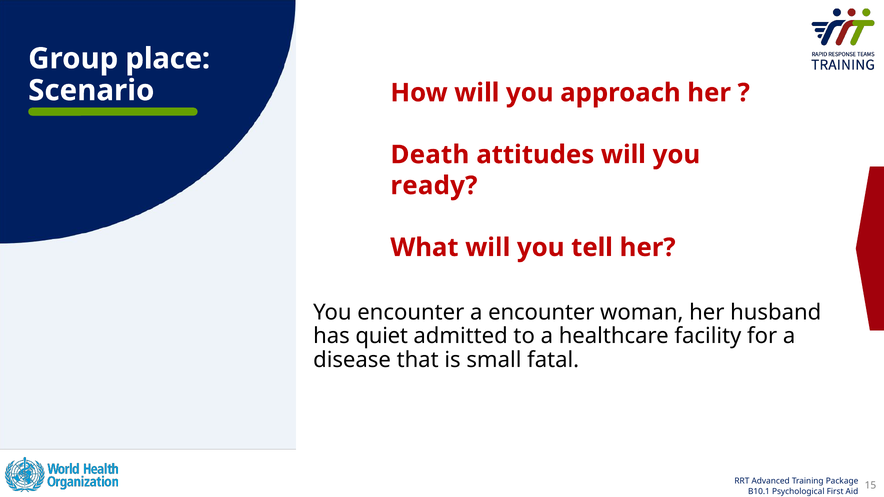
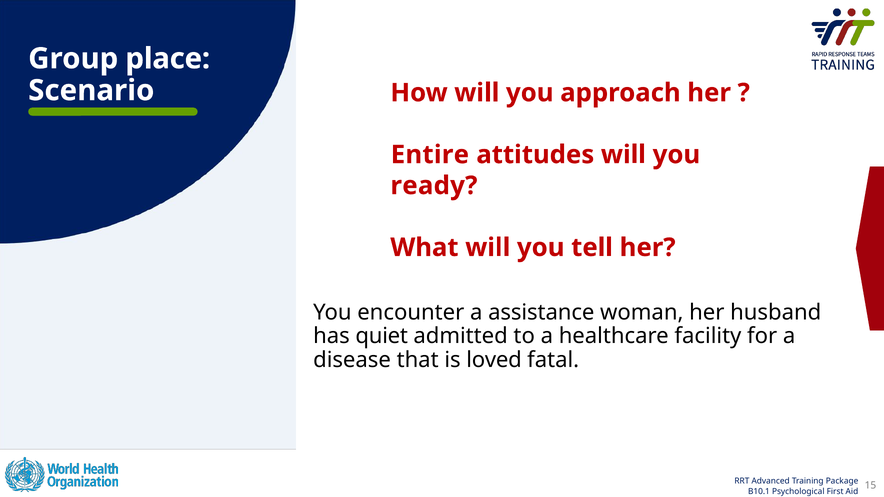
Death: Death -> Entire
a encounter: encounter -> assistance
small: small -> loved
